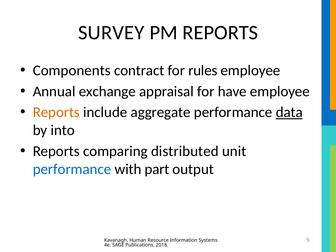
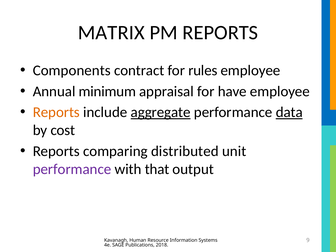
SURVEY: SURVEY -> MATRIX
exchange: exchange -> minimum
aggregate underline: none -> present
into: into -> cost
performance at (72, 169) colour: blue -> purple
part: part -> that
